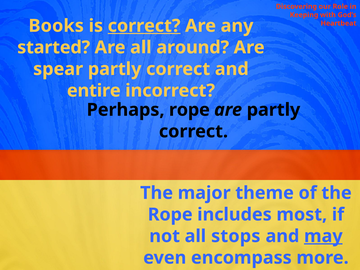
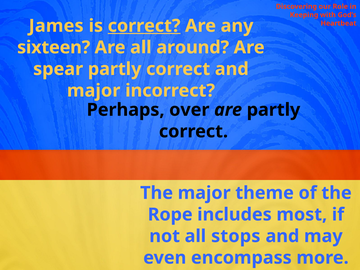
Books: Books -> James
started: started -> sixteen
entire at (94, 91): entire -> major
Perhaps rope: rope -> over
may underline: present -> none
